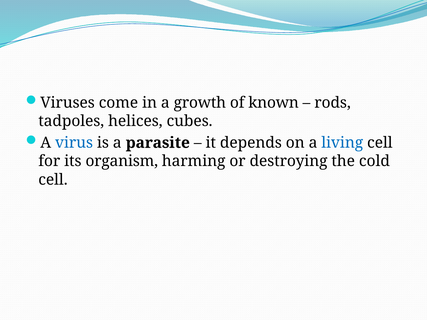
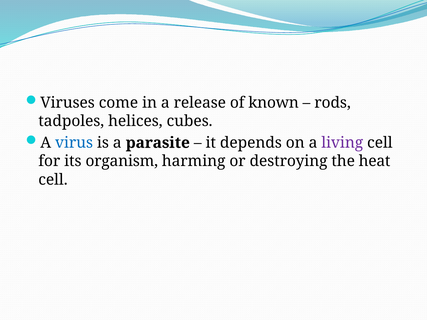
growth: growth -> release
living colour: blue -> purple
cold: cold -> heat
